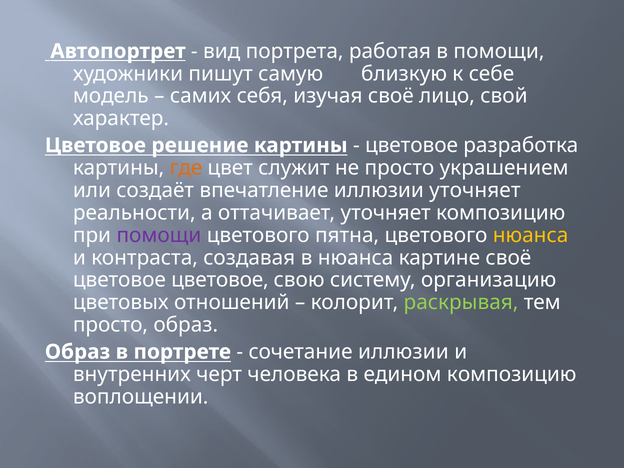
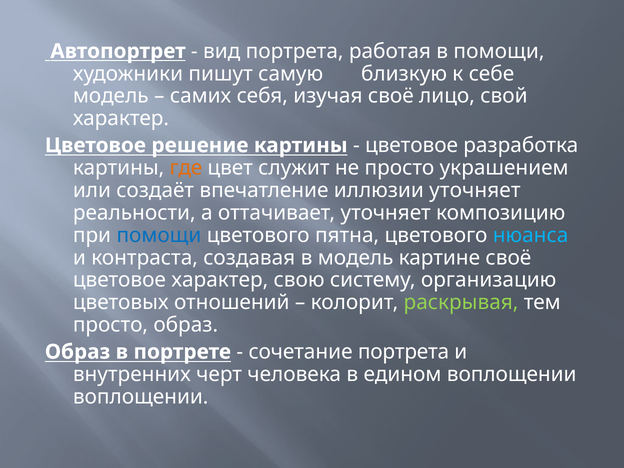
помощи at (159, 235) colour: purple -> blue
нюанса at (531, 235) colour: yellow -> light blue
в нюанса: нюанса -> модель
цветовое цветовое: цветовое -> характер
сочетание иллюзии: иллюзии -> портрета
едином композицию: композицию -> воплощении
